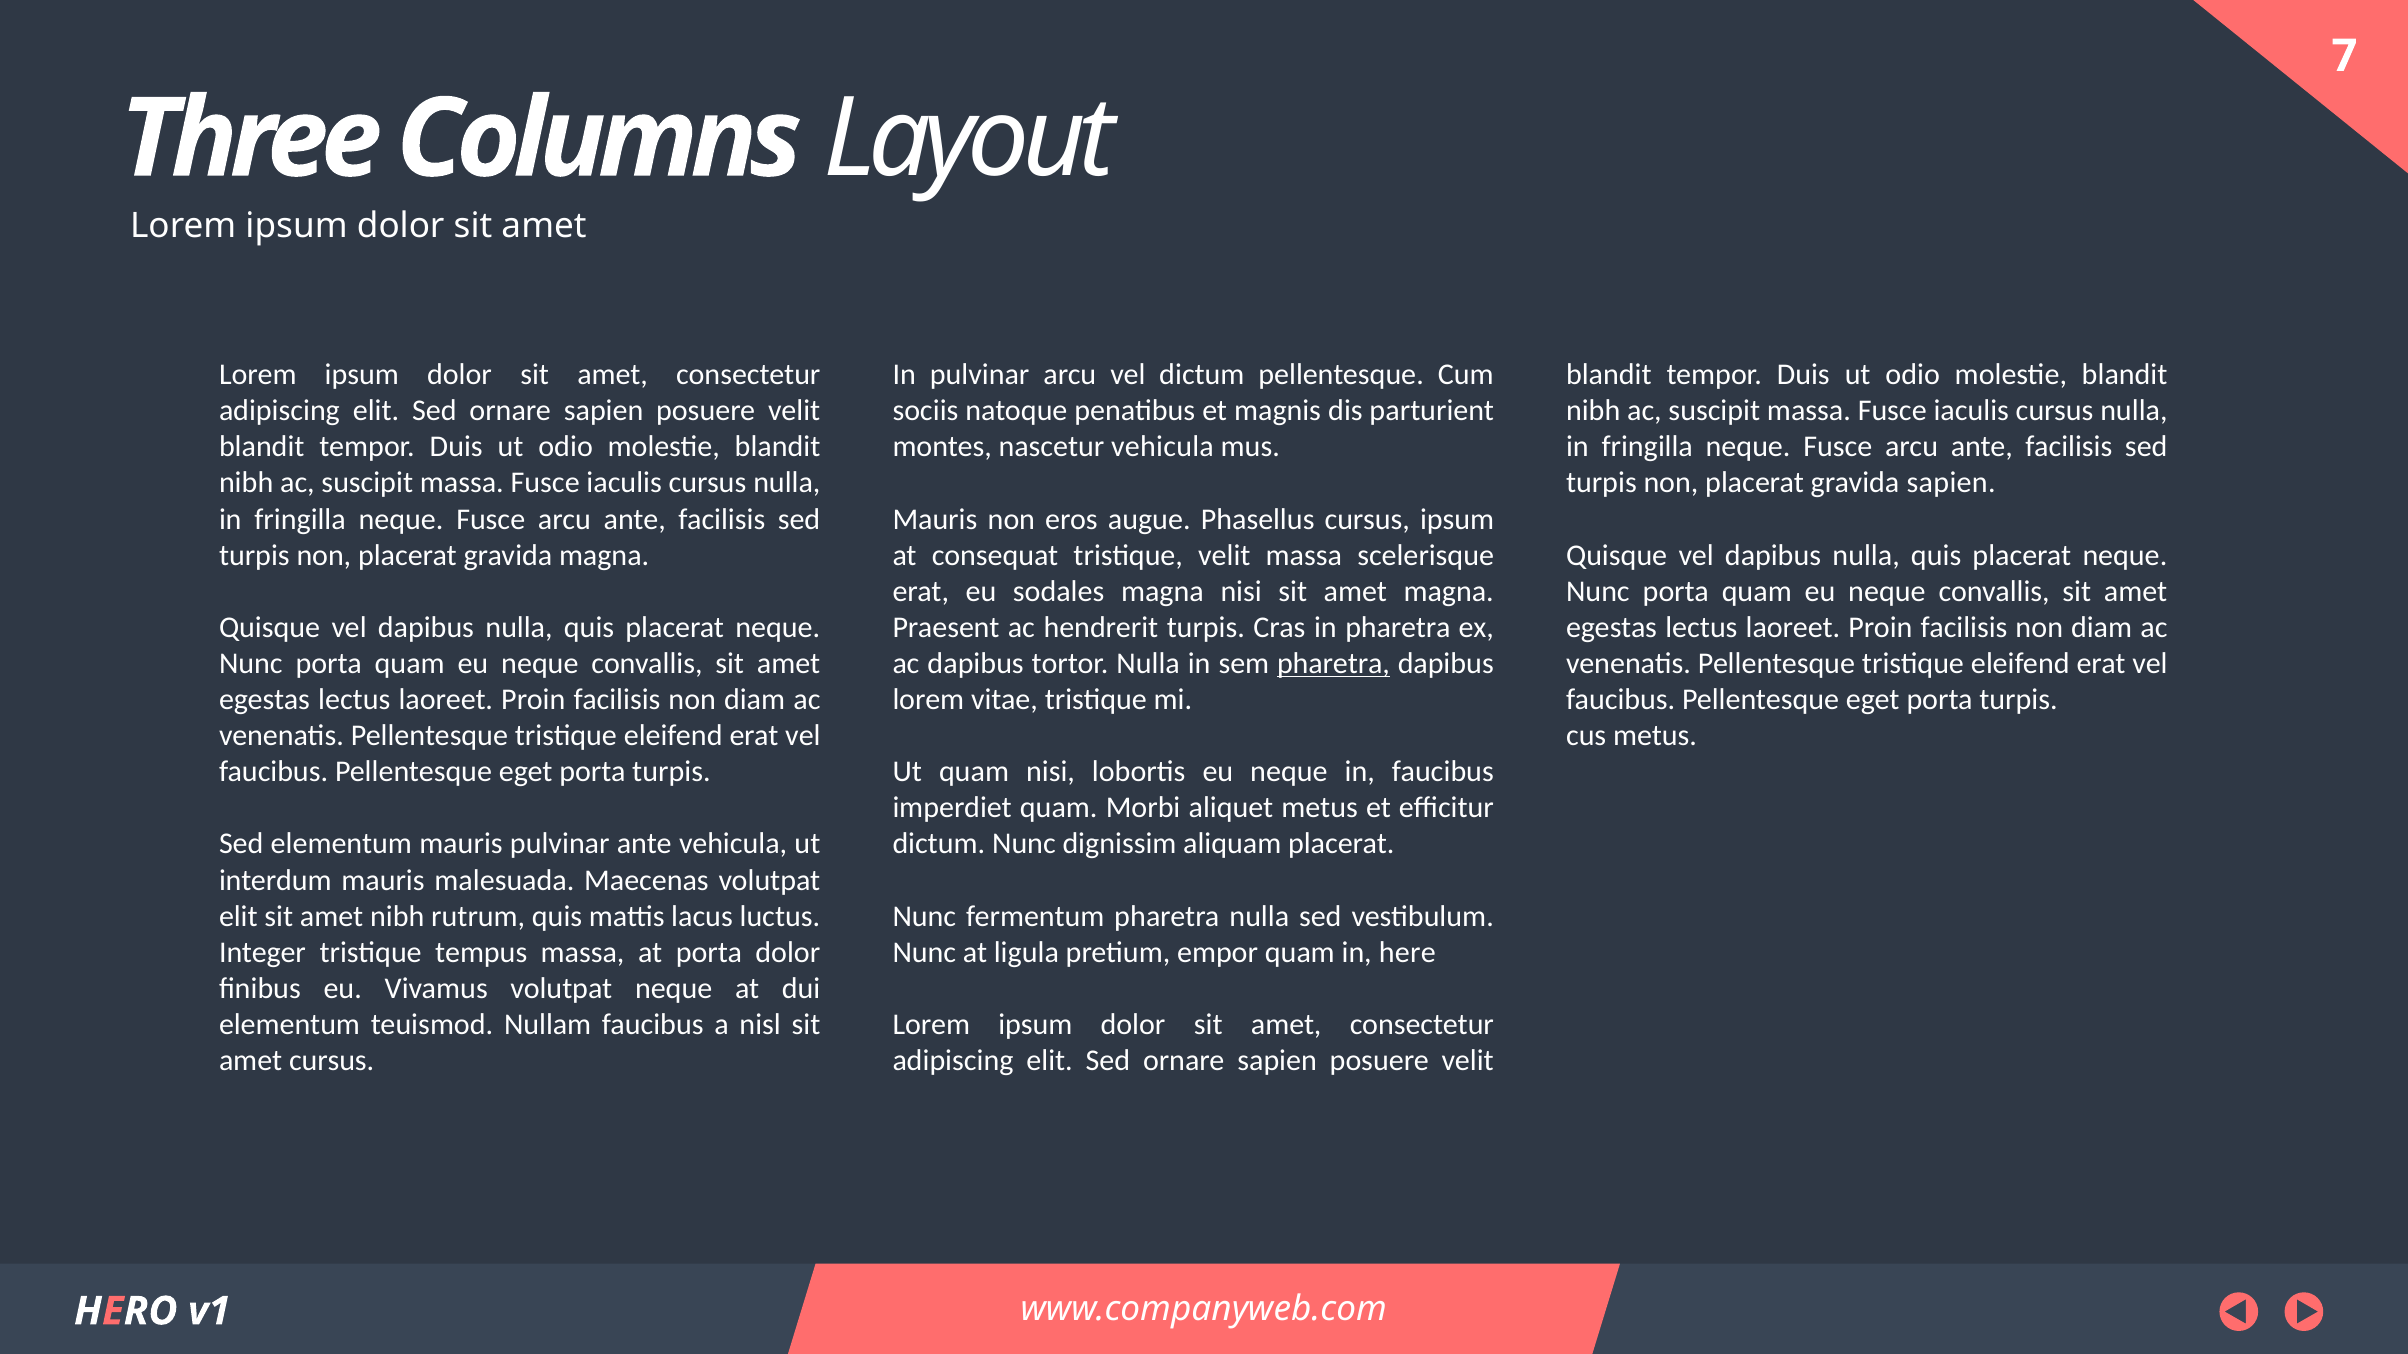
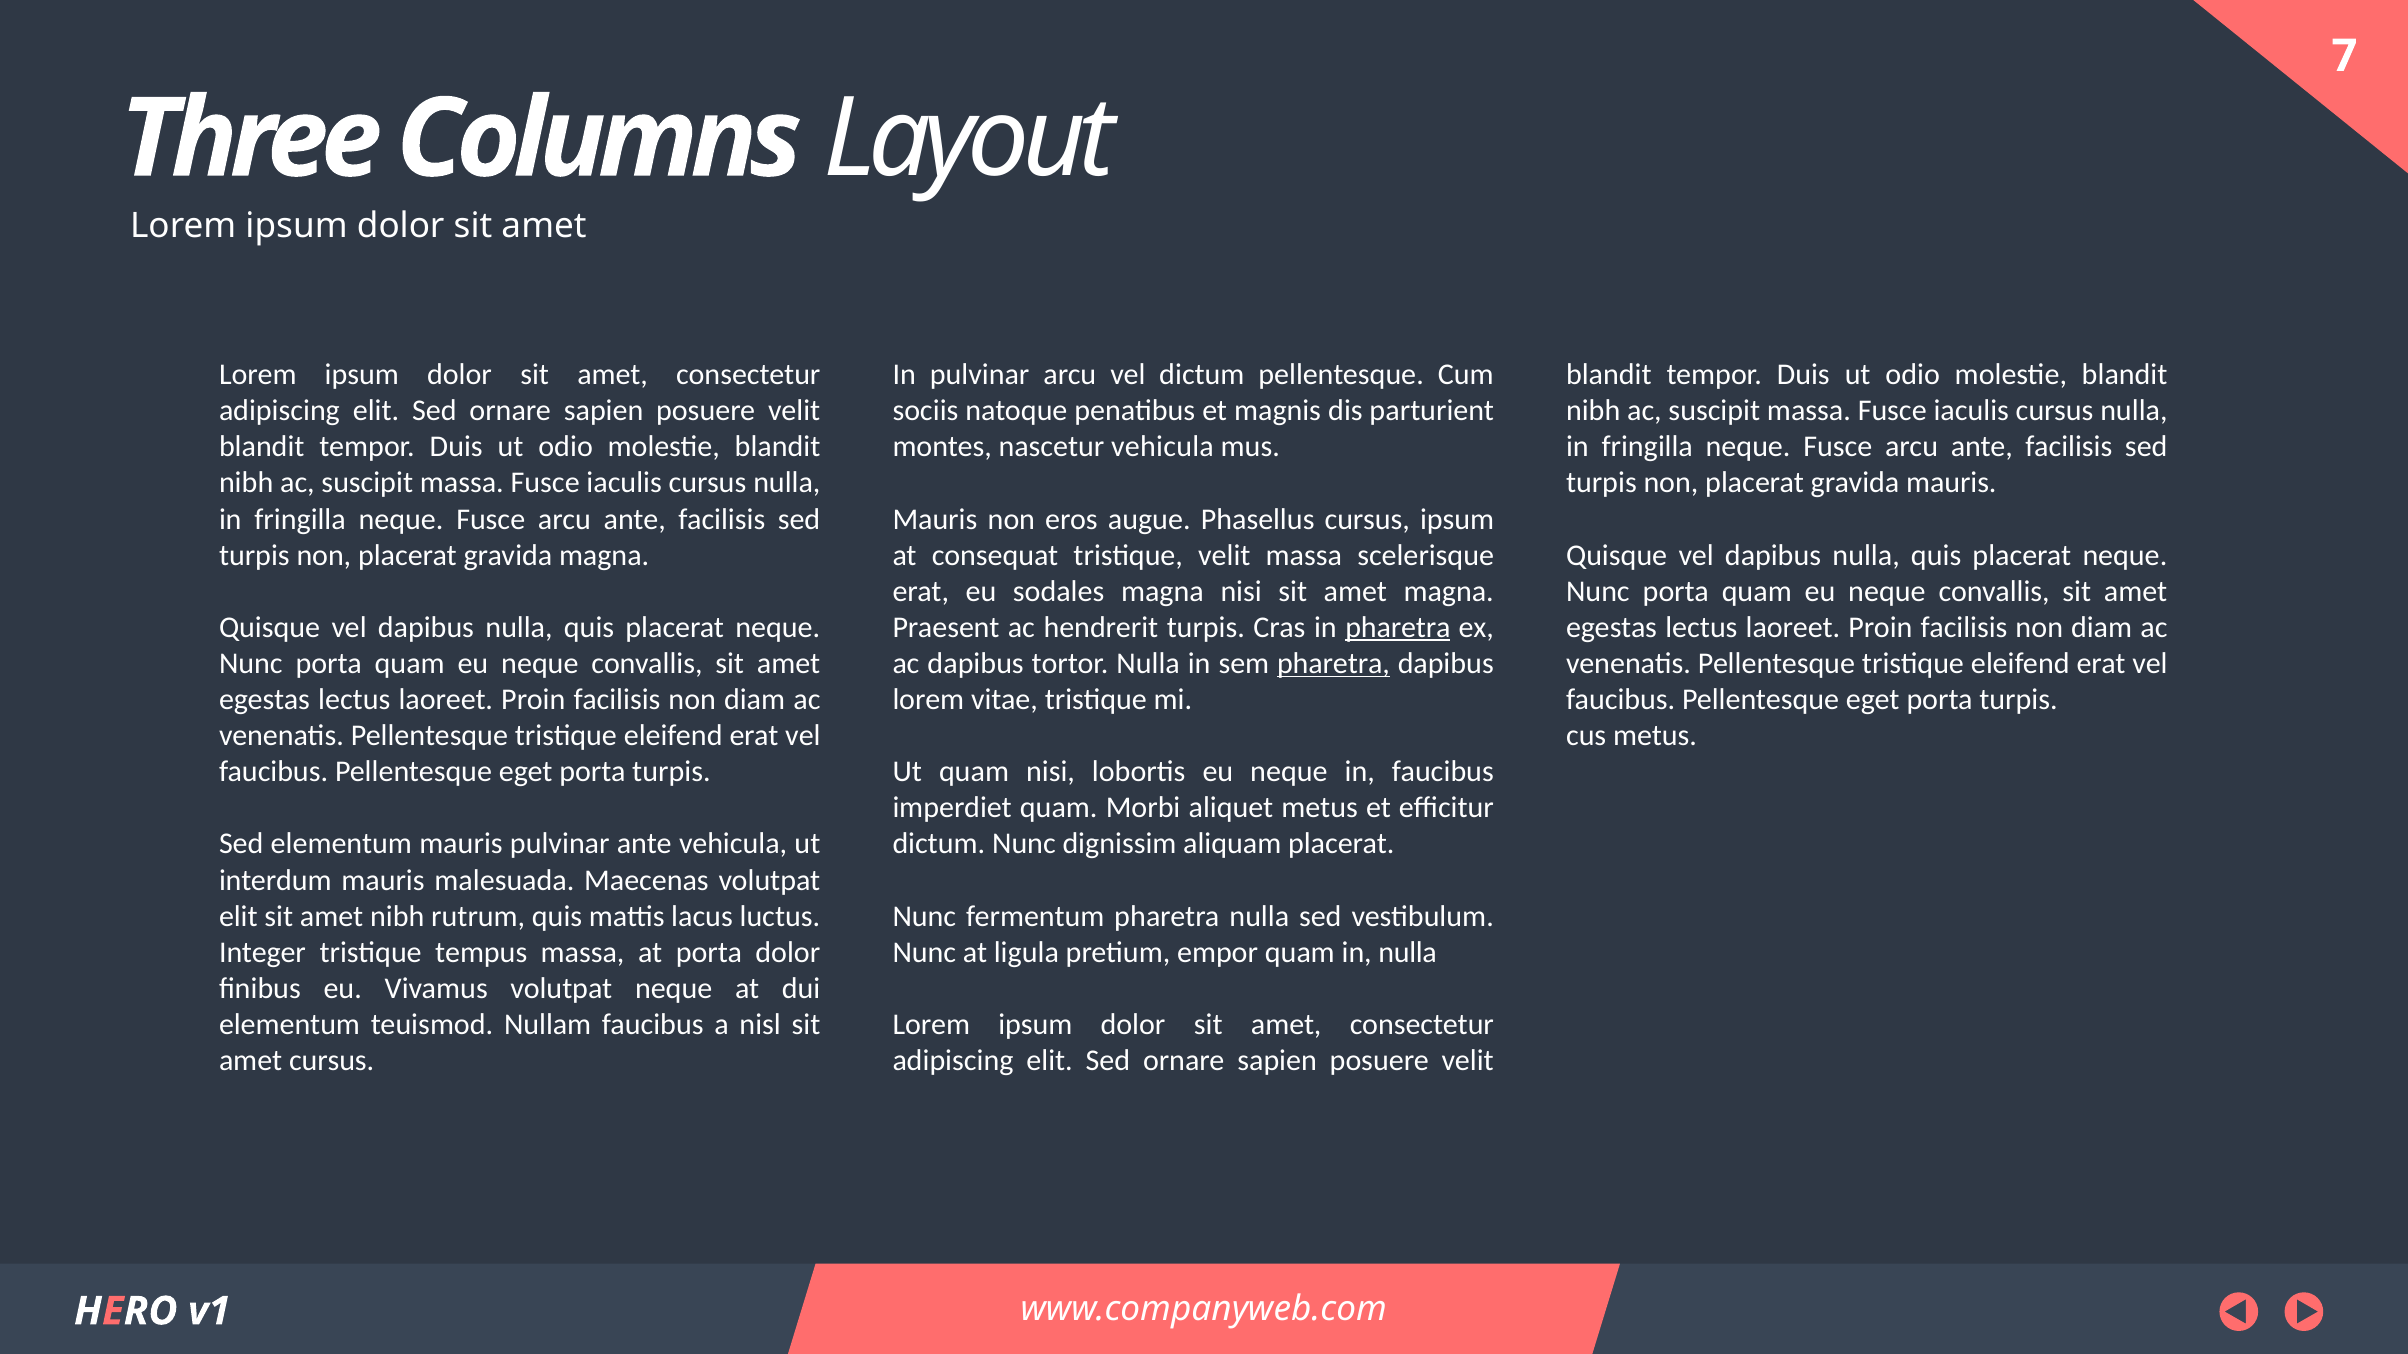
gravida sapien: sapien -> mauris
pharetra at (1398, 628) underline: none -> present
in here: here -> nulla
